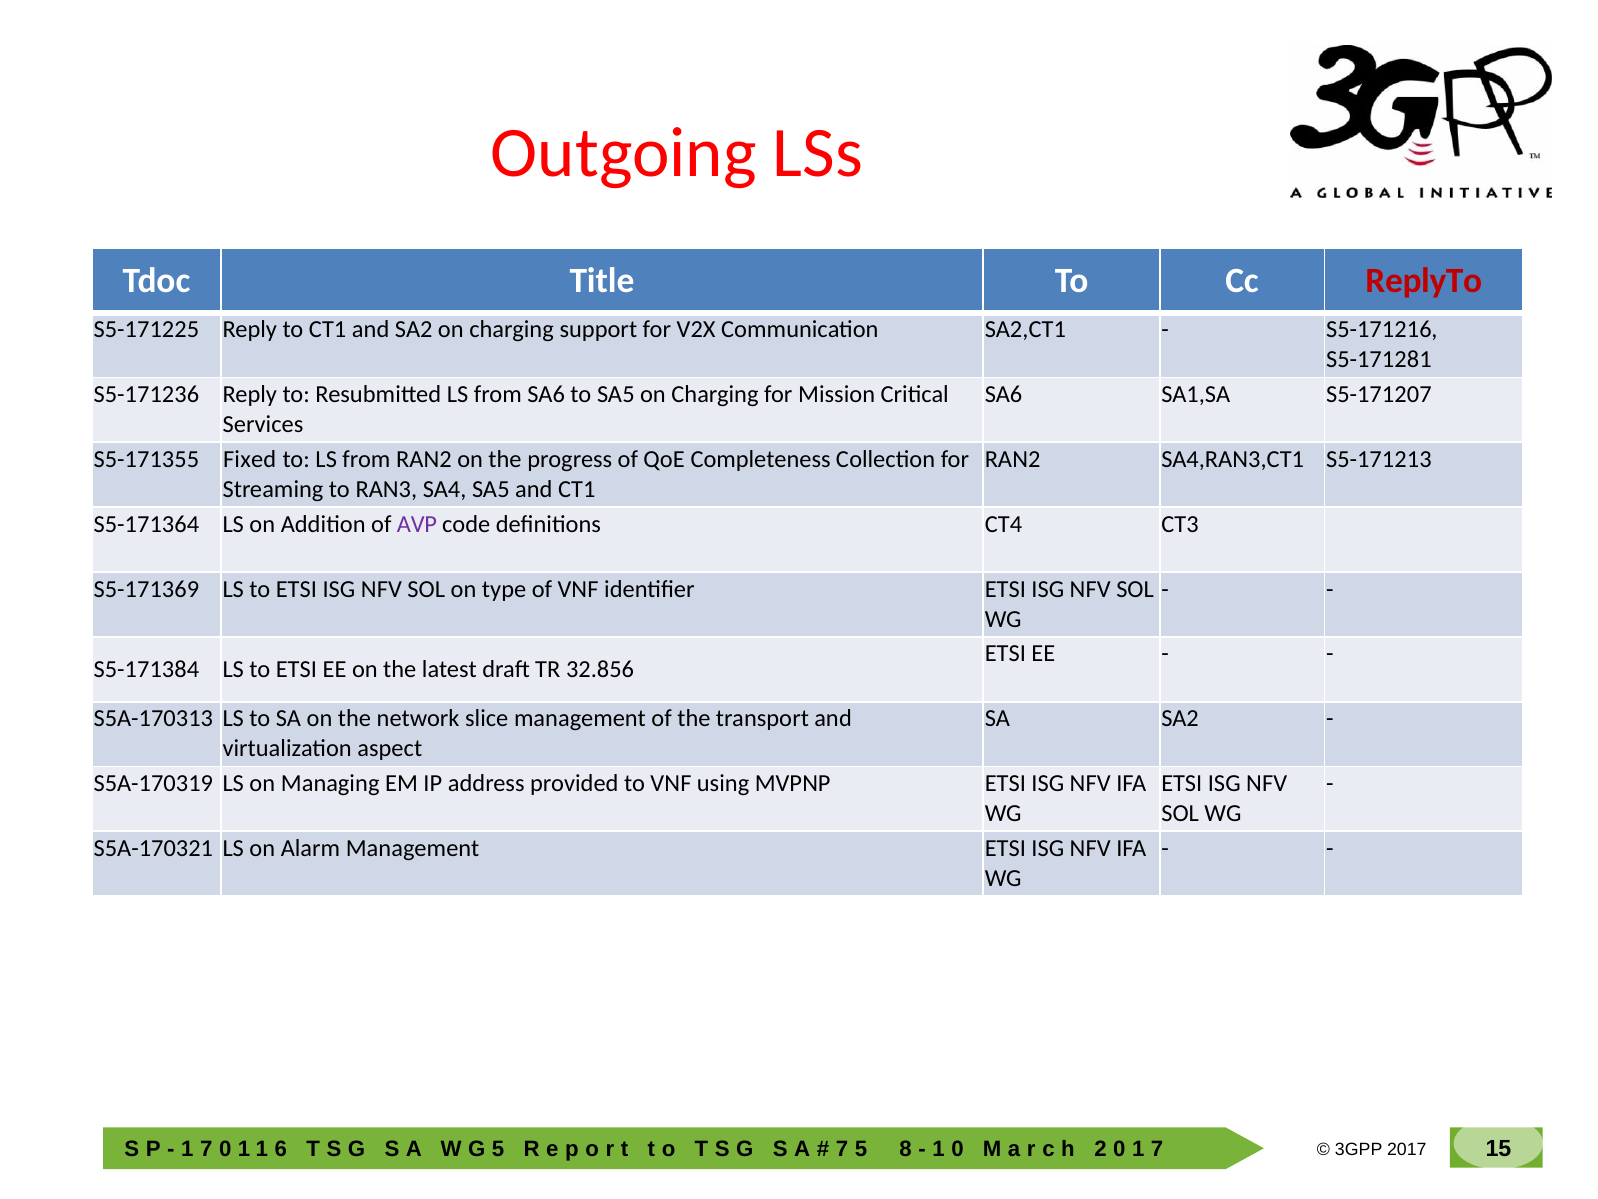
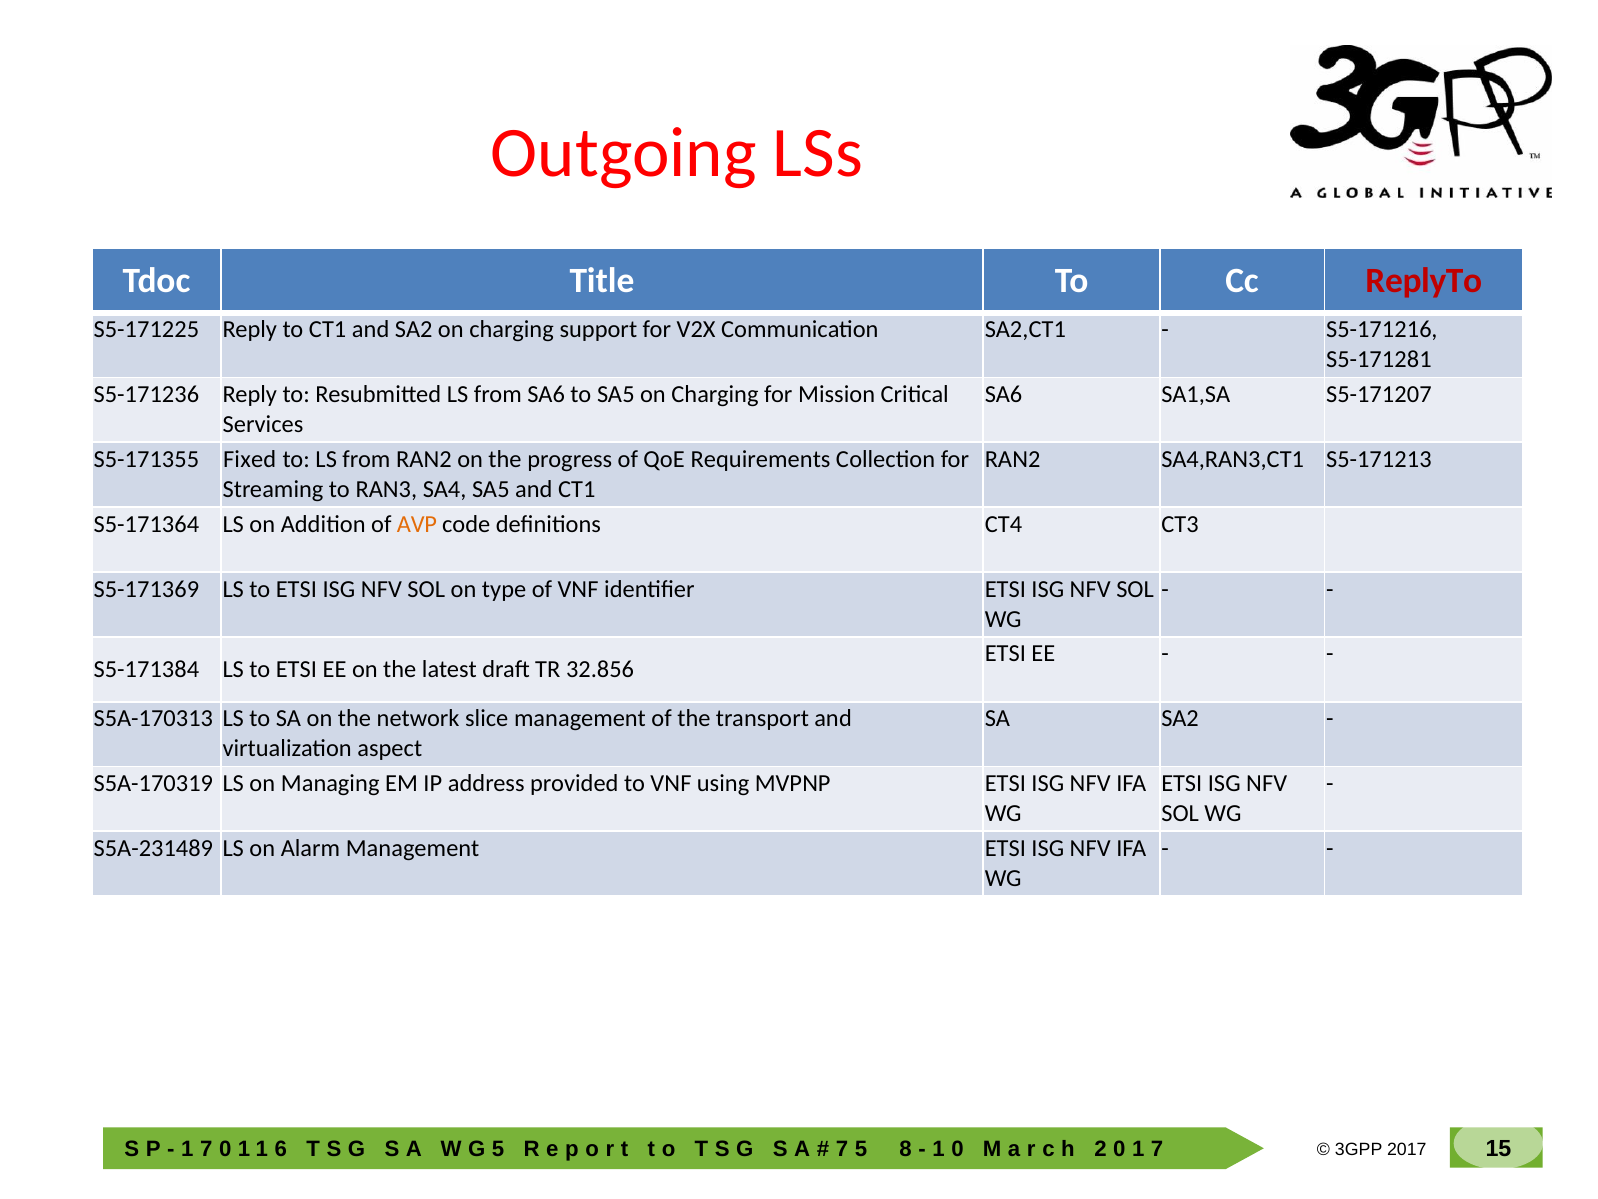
Completeness: Completeness -> Requirements
AVP colour: purple -> orange
S5A-170321: S5A-170321 -> S5A-231489
